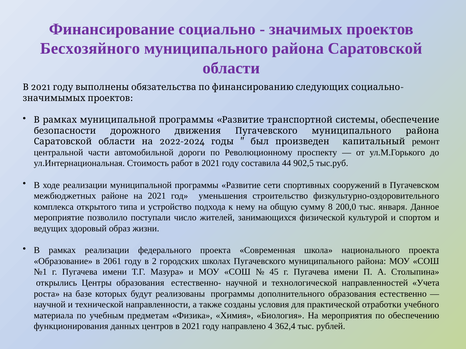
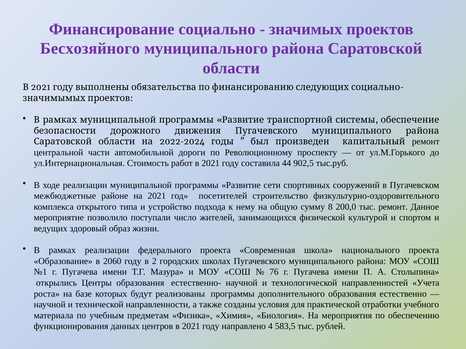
межбюджетных: межбюджетных -> межбюджетные
уменьшения: уменьшения -> посетителей
тыс января: января -> ремонт
2061: 2061 -> 2060
45: 45 -> 76
362,4: 362,4 -> 583,5
